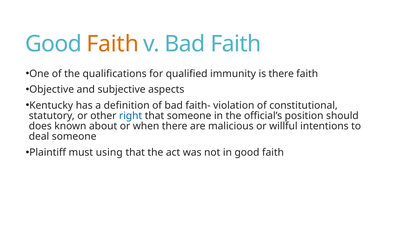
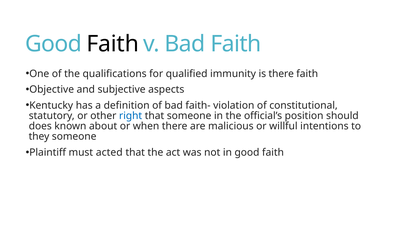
Faith at (113, 44) colour: orange -> black
deal: deal -> they
using: using -> acted
